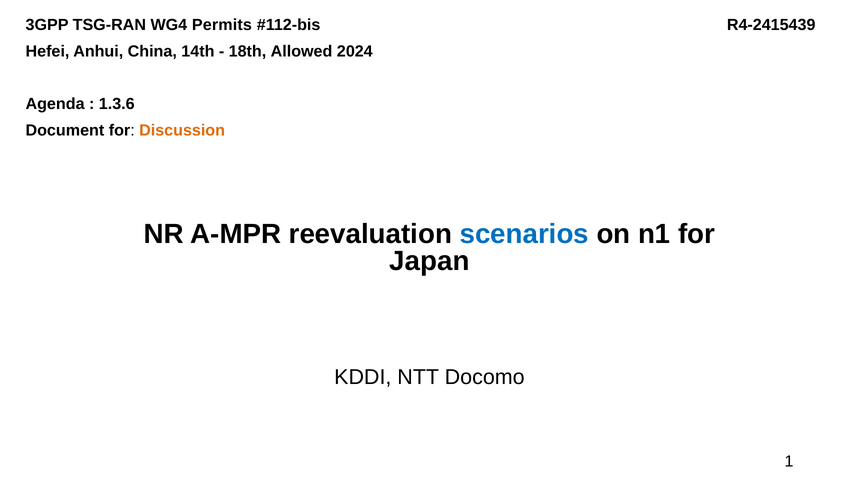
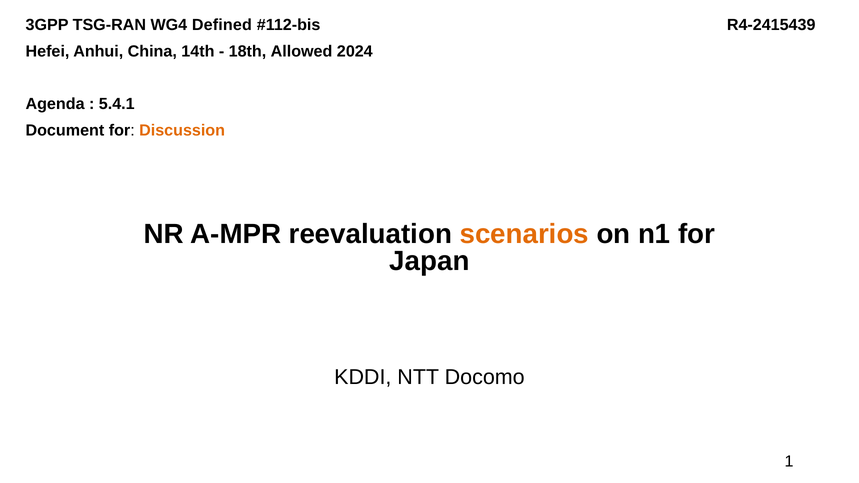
Permits: Permits -> Defined
1.3.6: 1.3.6 -> 5.4.1
scenarios colour: blue -> orange
